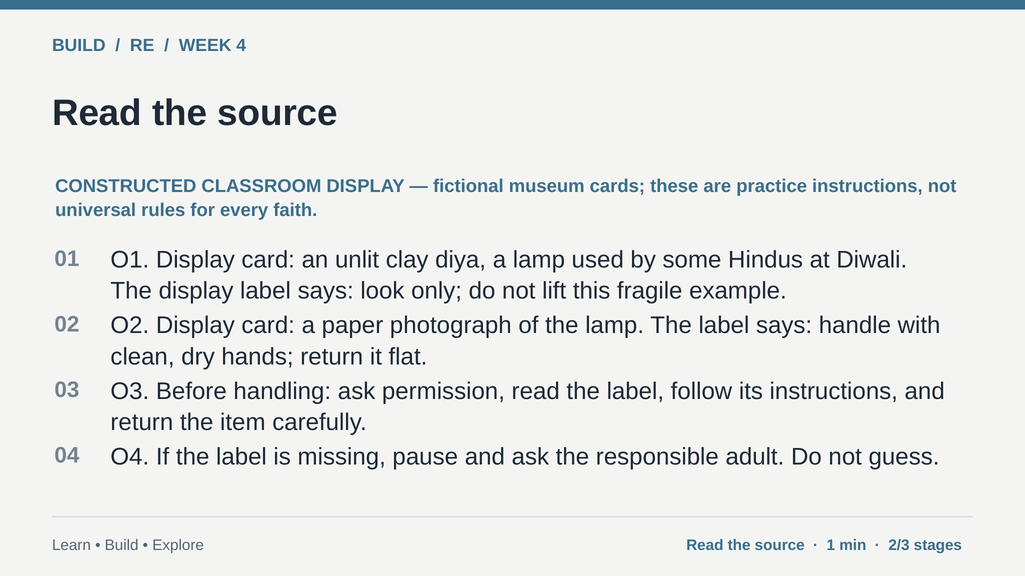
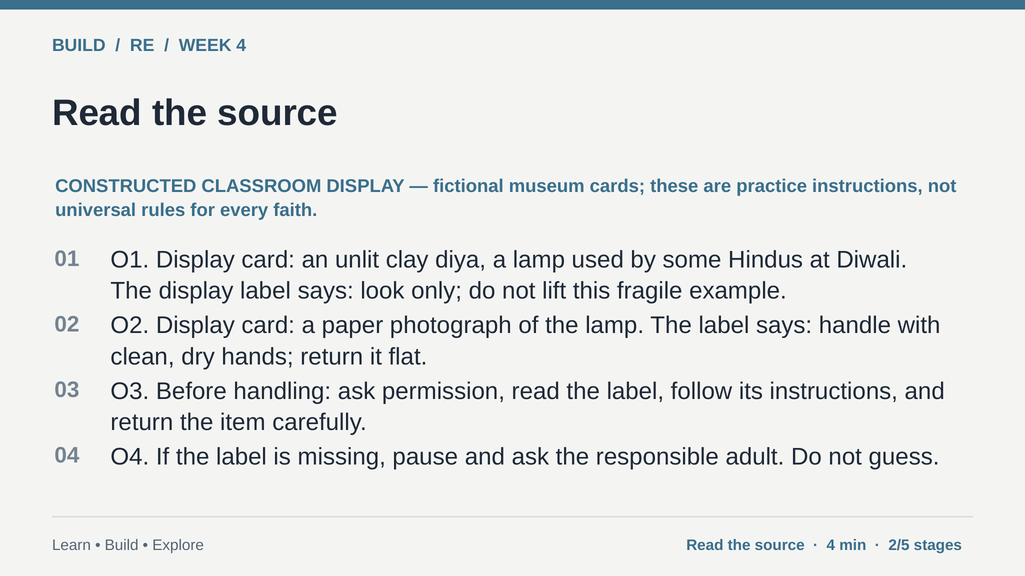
1 at (831, 546): 1 -> 4
2/3: 2/3 -> 2/5
